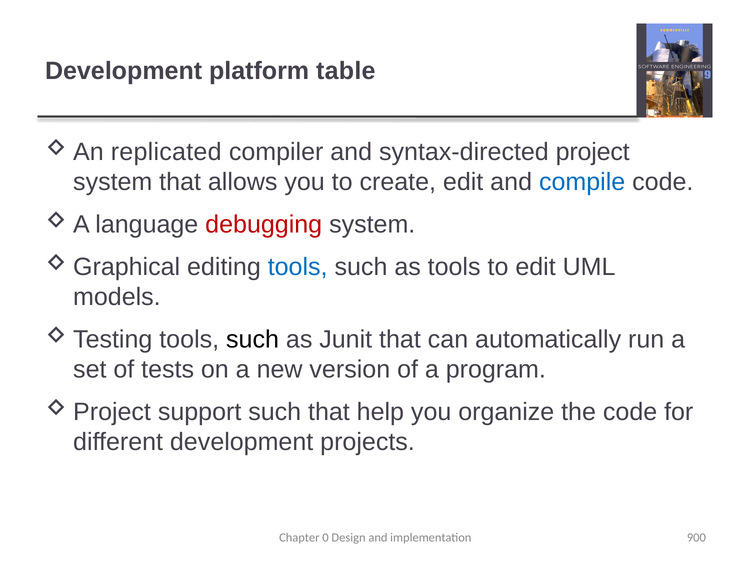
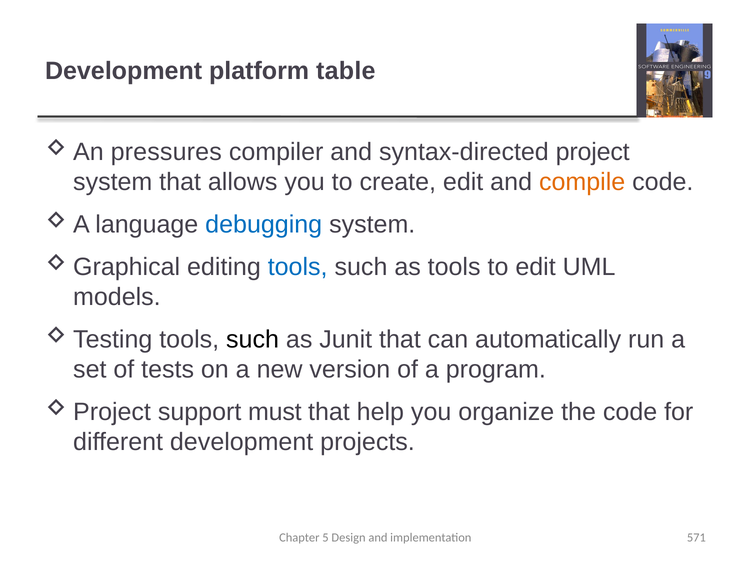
replicated: replicated -> pressures
compile colour: blue -> orange
debugging colour: red -> blue
support such: such -> must
0: 0 -> 5
900: 900 -> 571
